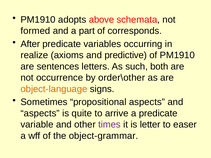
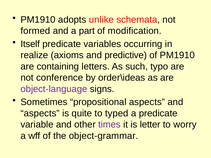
above: above -> unlike
corresponds: corresponds -> modification
After: After -> Itself
sentences: sentences -> containing
both: both -> typo
occurrence: occurrence -> conference
order\other: order\other -> order\ideas
object-language colour: orange -> purple
arrive: arrive -> typed
easer: easer -> worry
